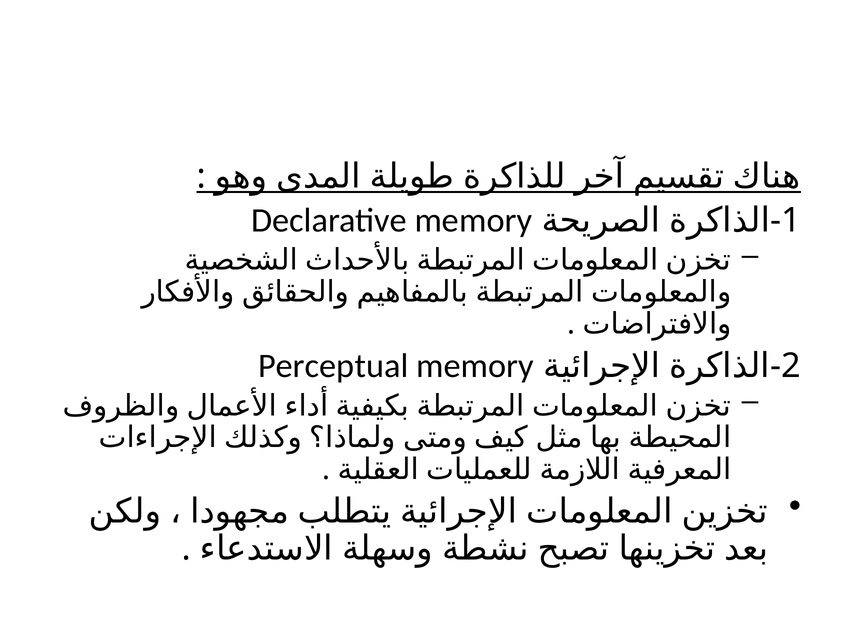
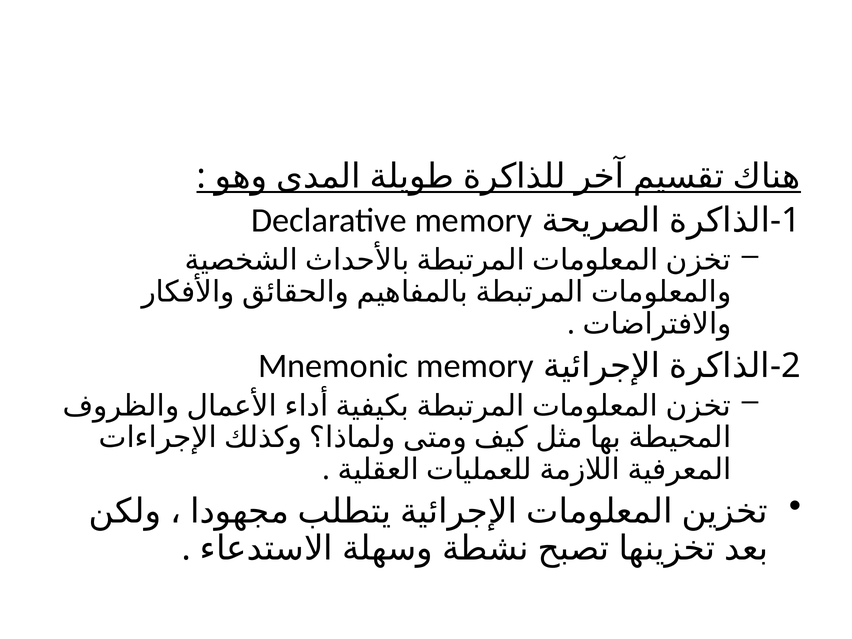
Perceptual: Perceptual -> Mnemonic
